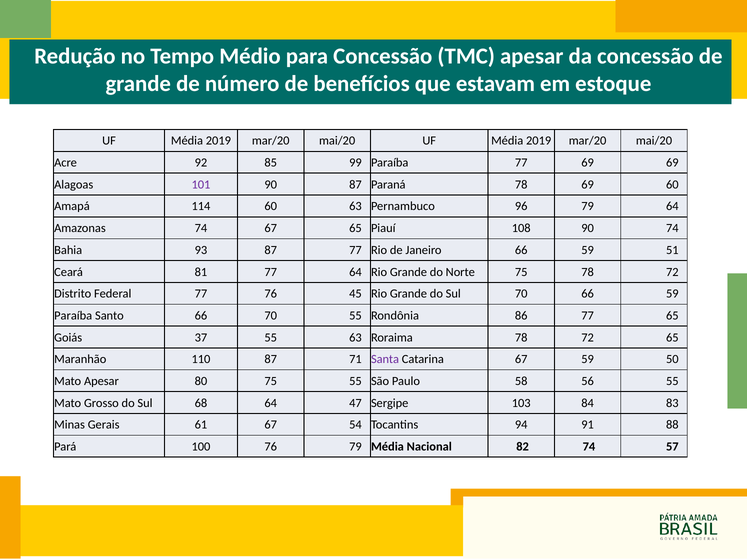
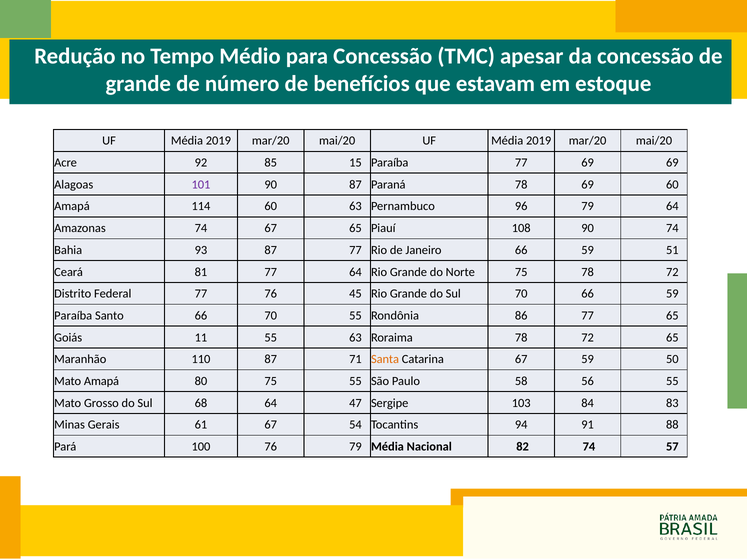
99: 99 -> 15
37: 37 -> 11
Santa colour: purple -> orange
Mato Apesar: Apesar -> Amapá
